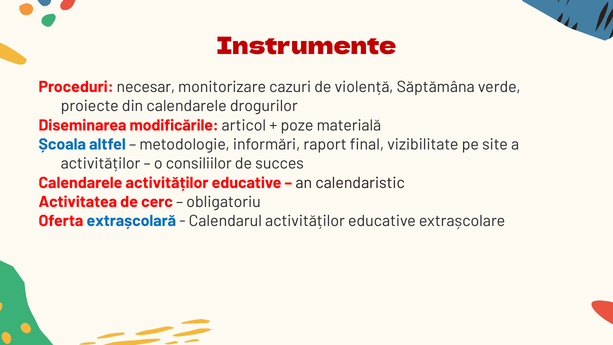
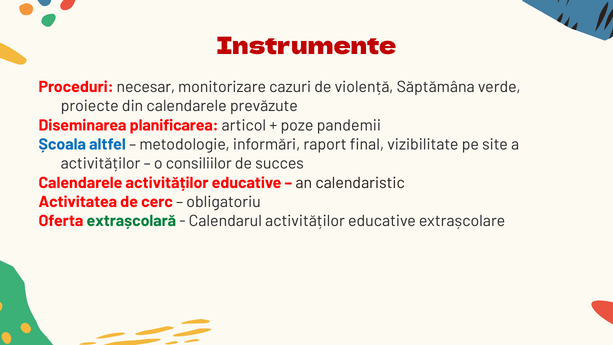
drogurilor: drogurilor -> prevăzute
modificările: modificările -> planificarea
materială: materială -> pandemii
extrașcolară colour: blue -> green
